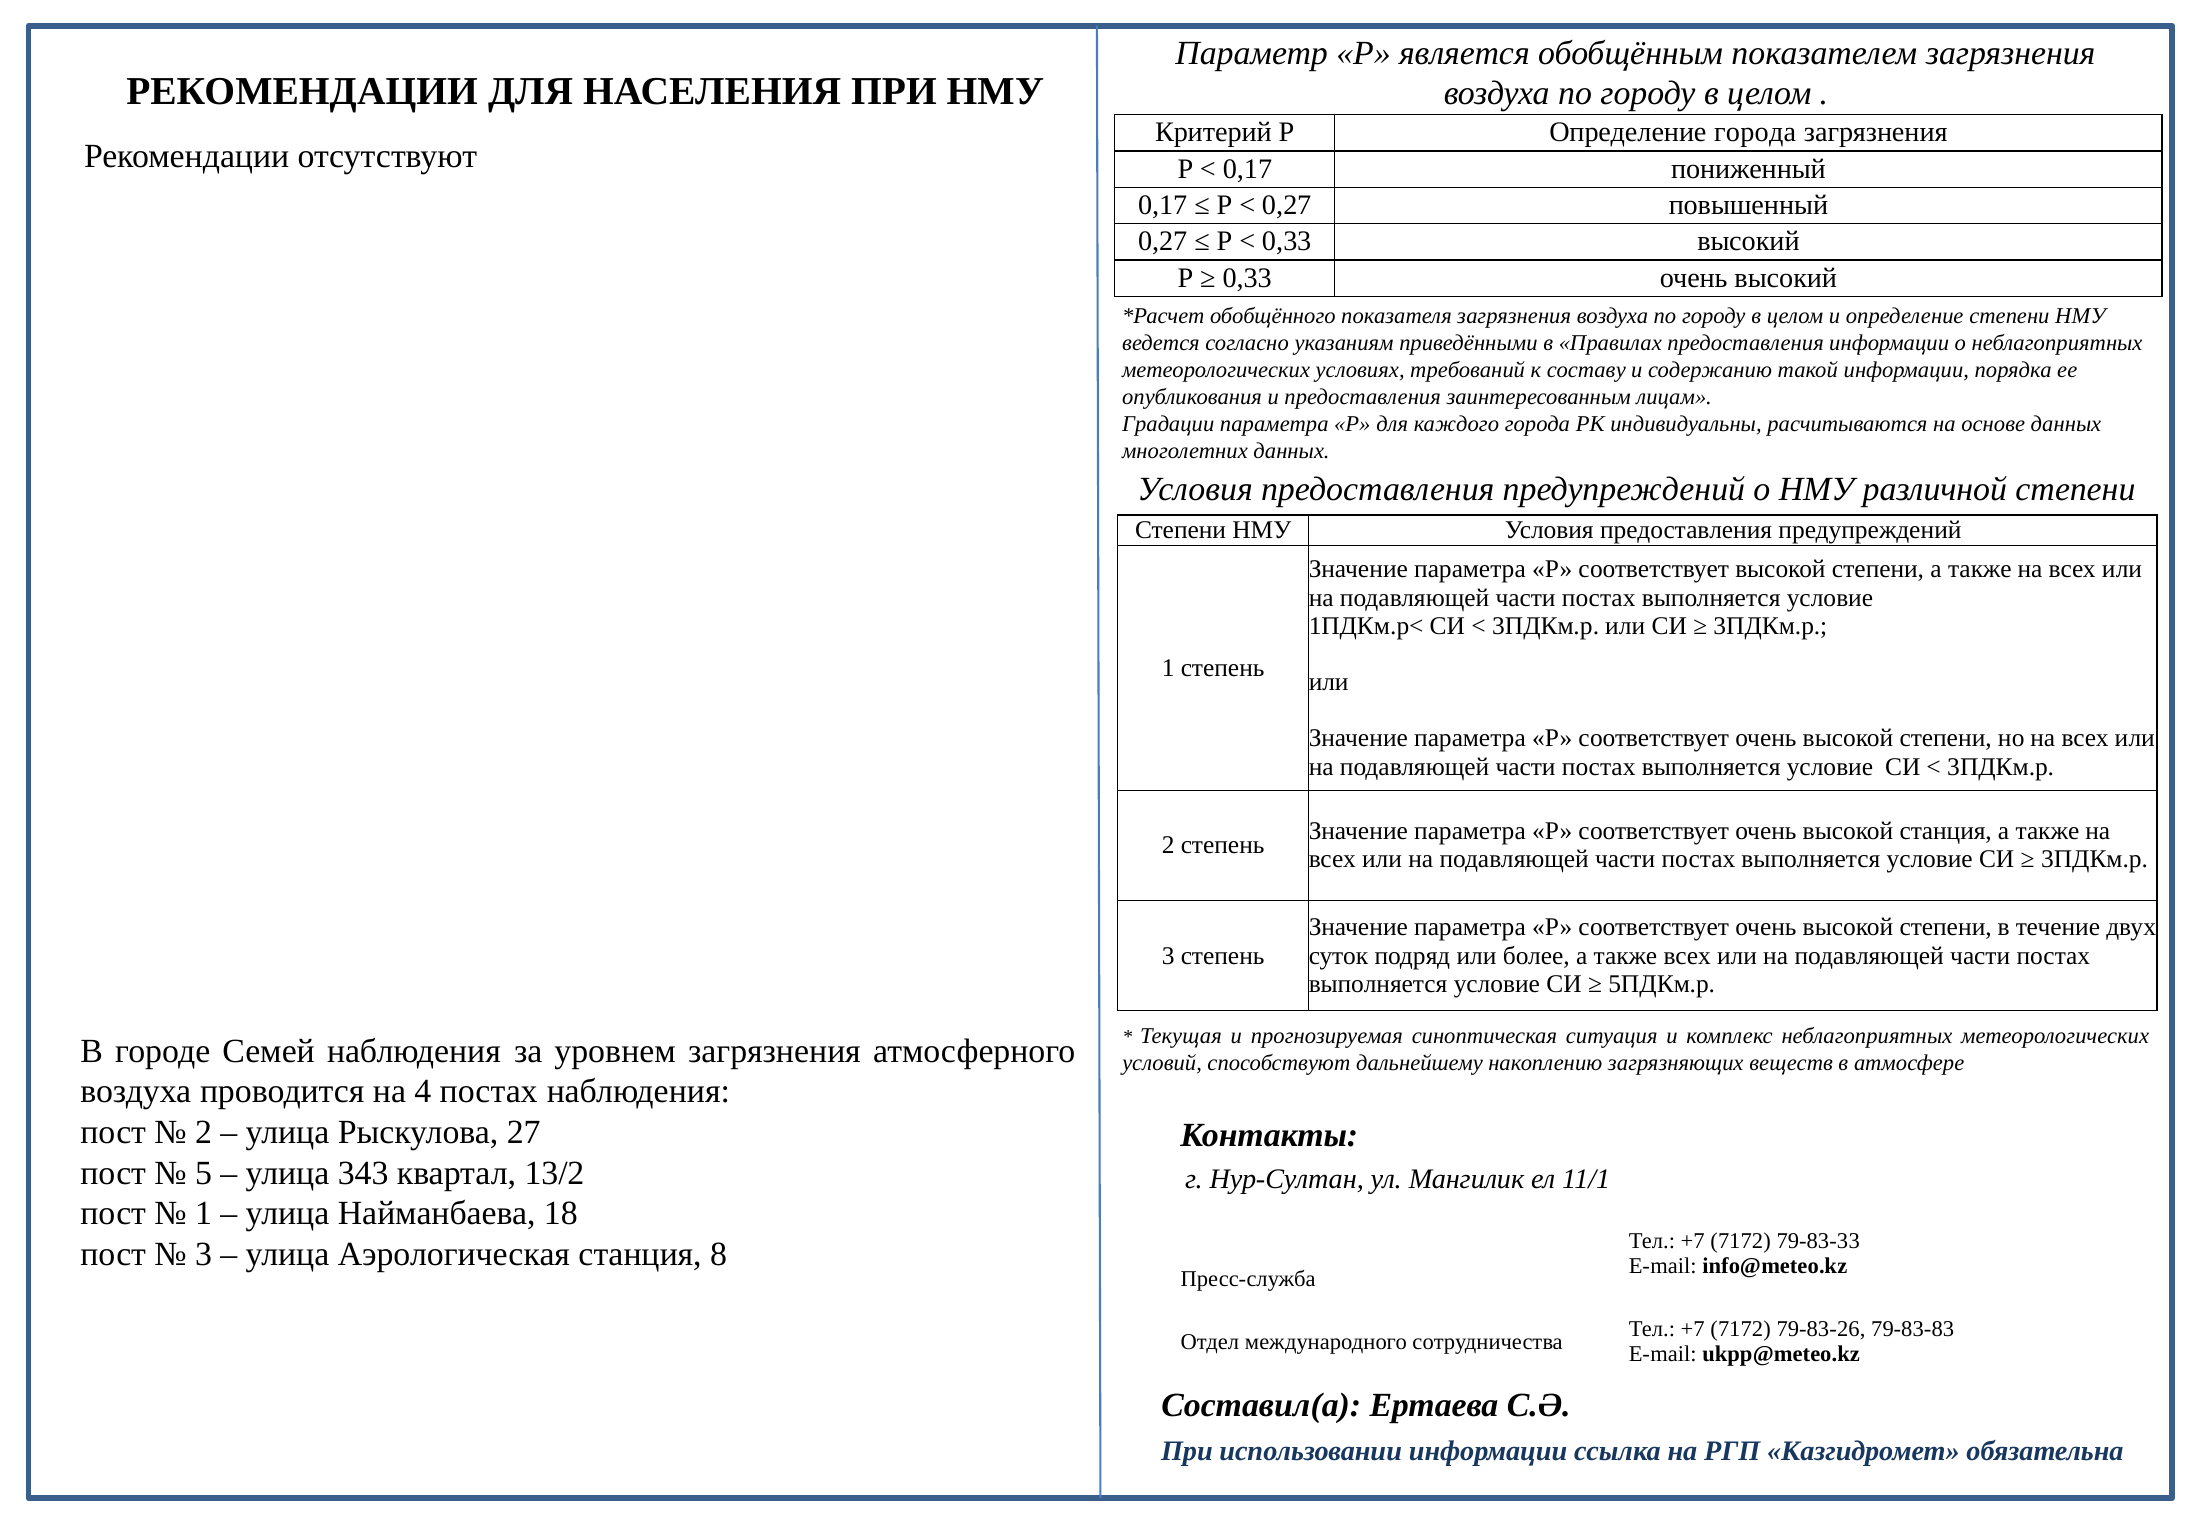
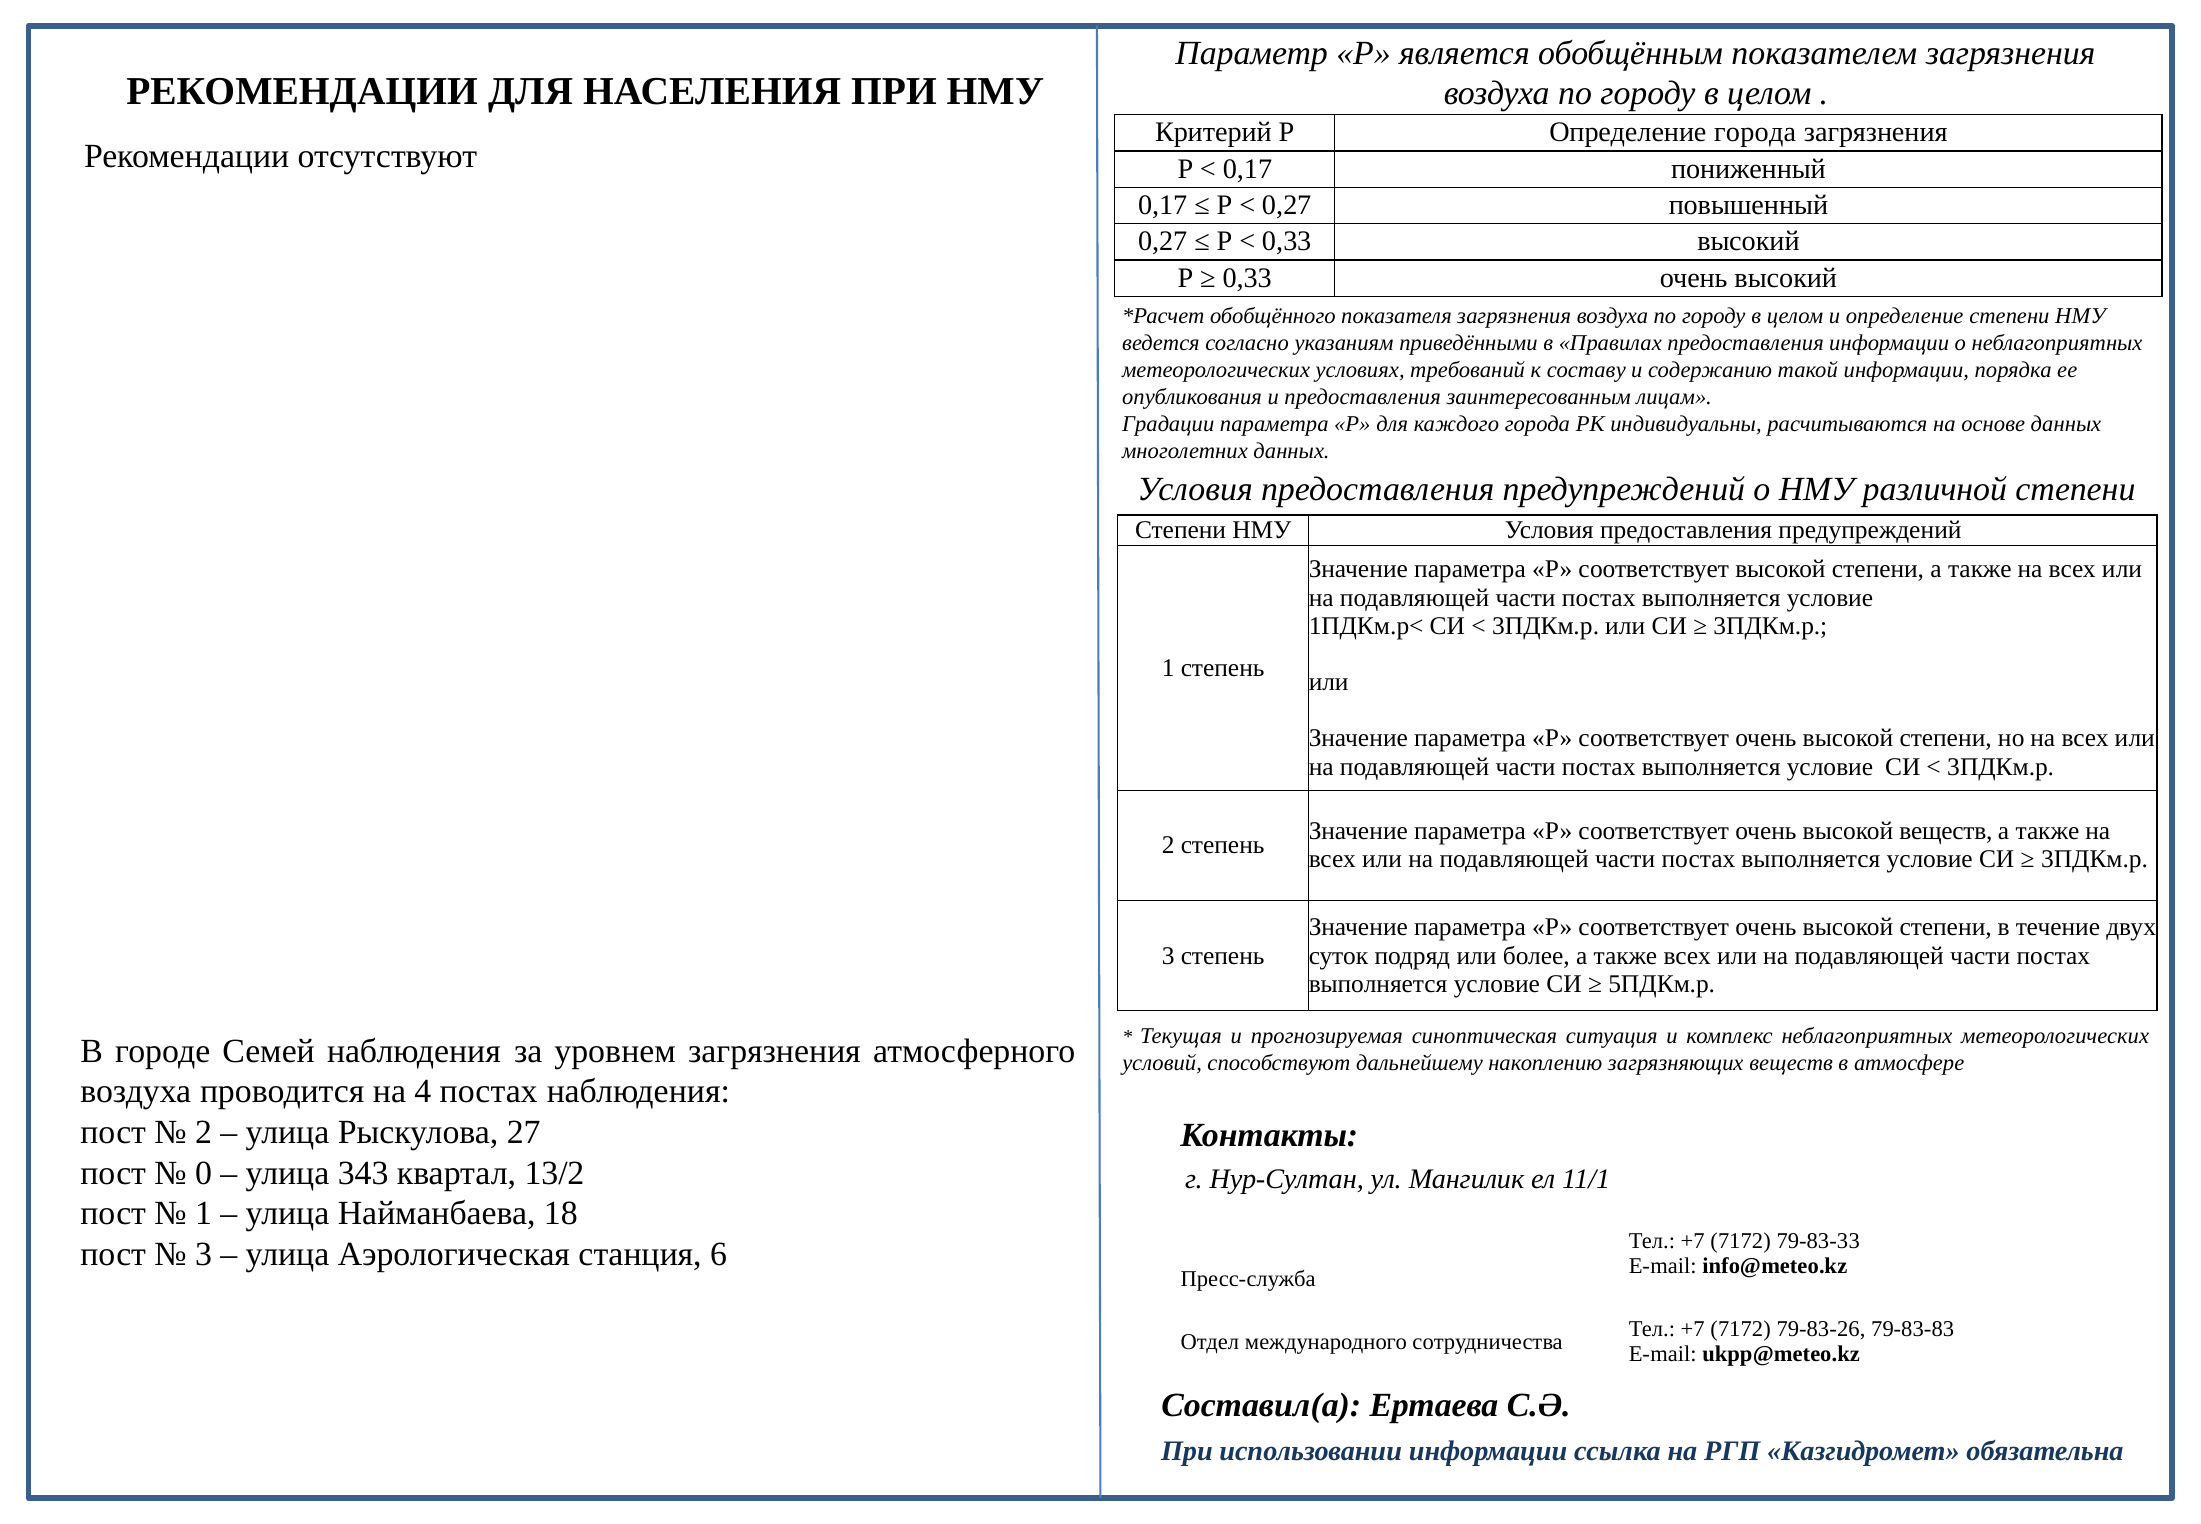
высокой станция: станция -> веществ
5: 5 -> 0
8: 8 -> 6
